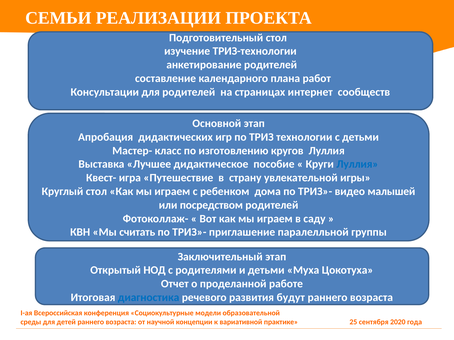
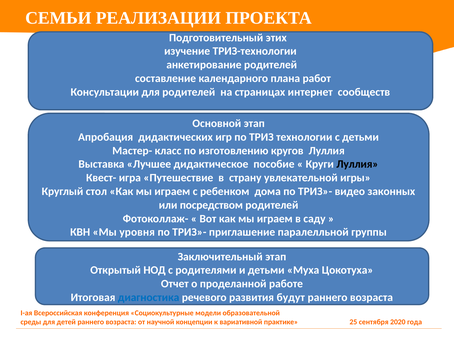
Подготовительный стол: стол -> этих
Луллия at (357, 164) colour: blue -> black
малышей: малышей -> законных
считать: считать -> уровня
